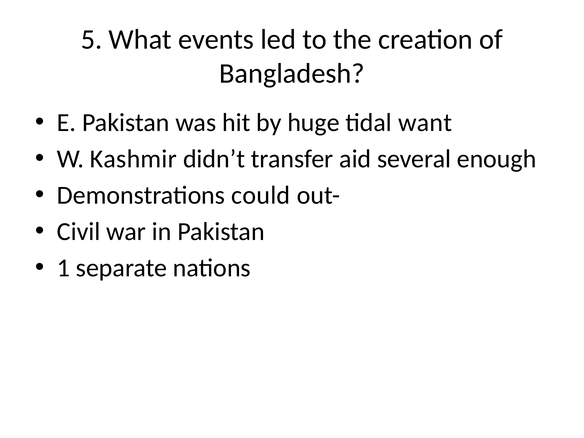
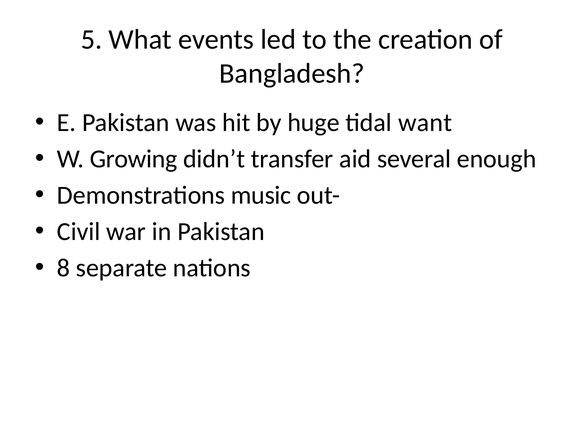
Kashmir: Kashmir -> Growing
could: could -> music
1: 1 -> 8
